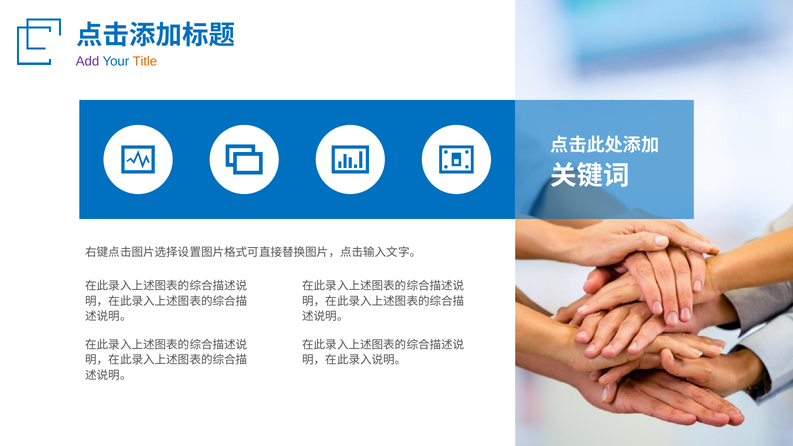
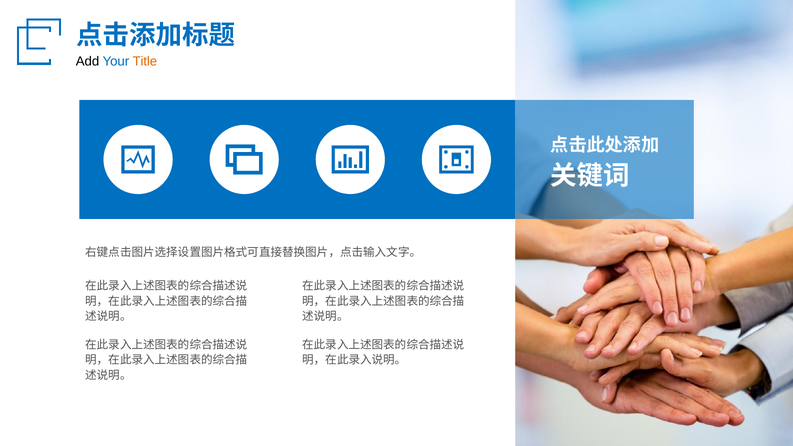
Add colour: purple -> black
